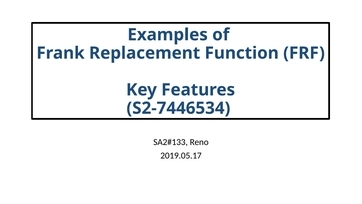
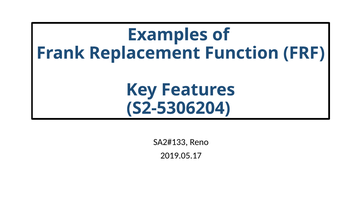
S2-7446534: S2-7446534 -> S2-5306204
